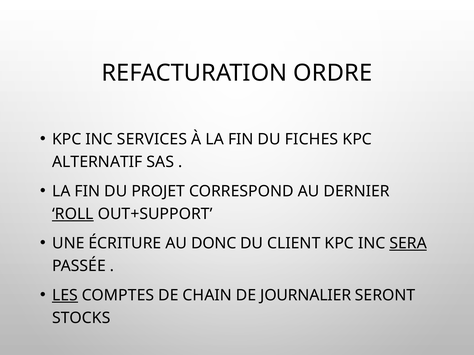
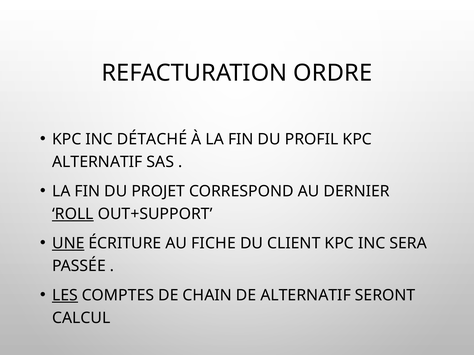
SERVICES: SERVICES -> DÉTACHÉ
FICHES: FICHES -> PROFIL
UNE underline: none -> present
DONC: DONC -> FICHE
SERA underline: present -> none
DE JOURNALIER: JOURNALIER -> ALTERNATIF
STOCKS: STOCKS -> CALCUL
